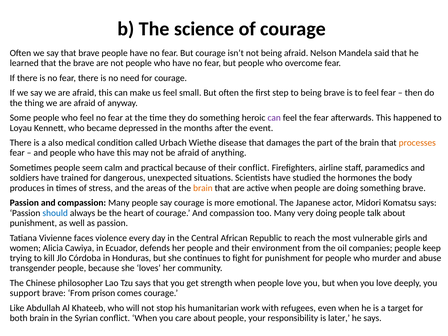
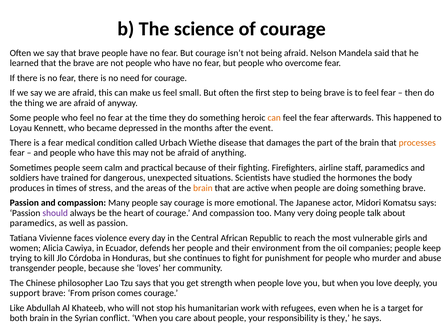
can at (274, 118) colour: purple -> orange
a also: also -> fear
their conflict: conflict -> fighting
should colour: blue -> purple
punishment at (33, 223): punishment -> paramedics
is later: later -> they
